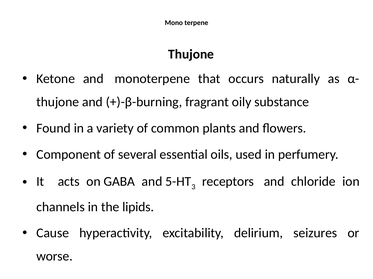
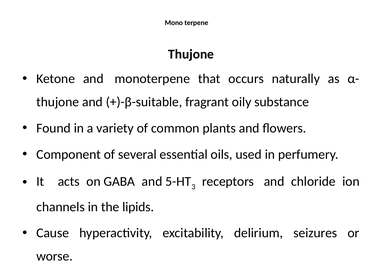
+)-β-burning: +)-β-burning -> +)-β-suitable
